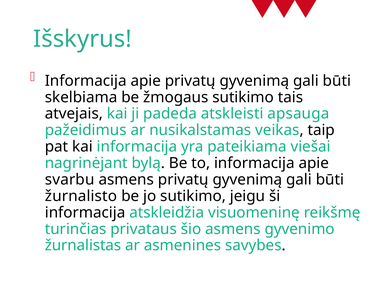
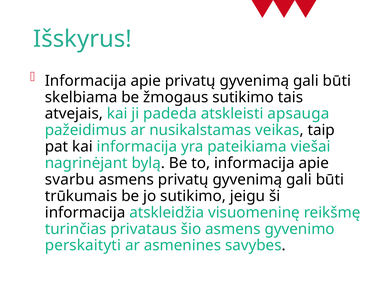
žurnalisto: žurnalisto -> trūkumais
žurnalistas: žurnalistas -> perskaityti
